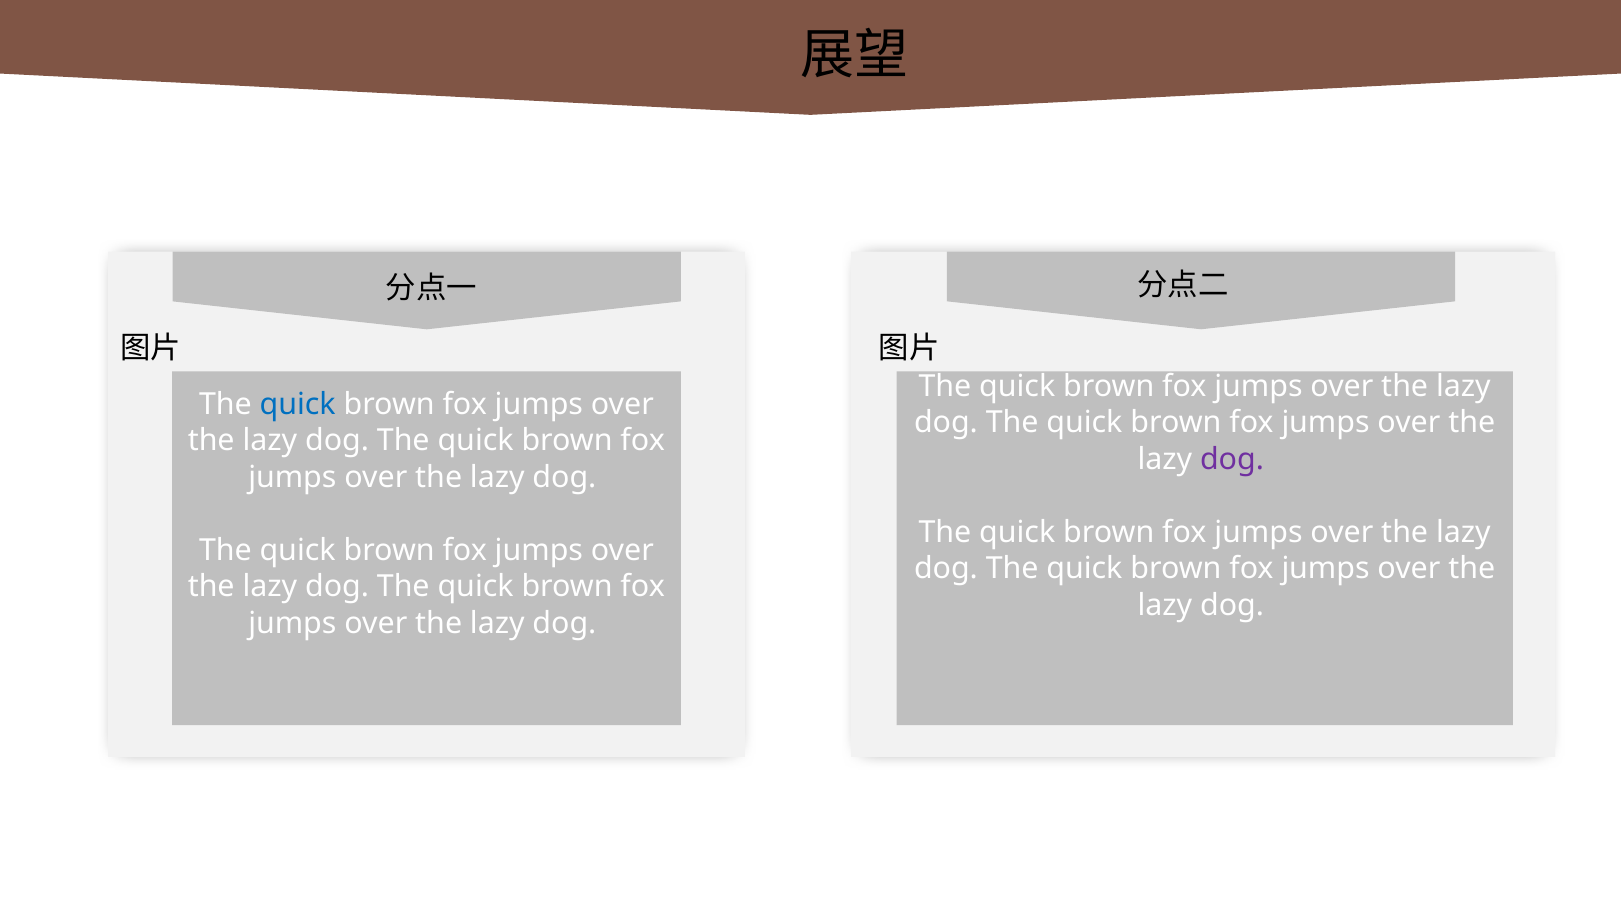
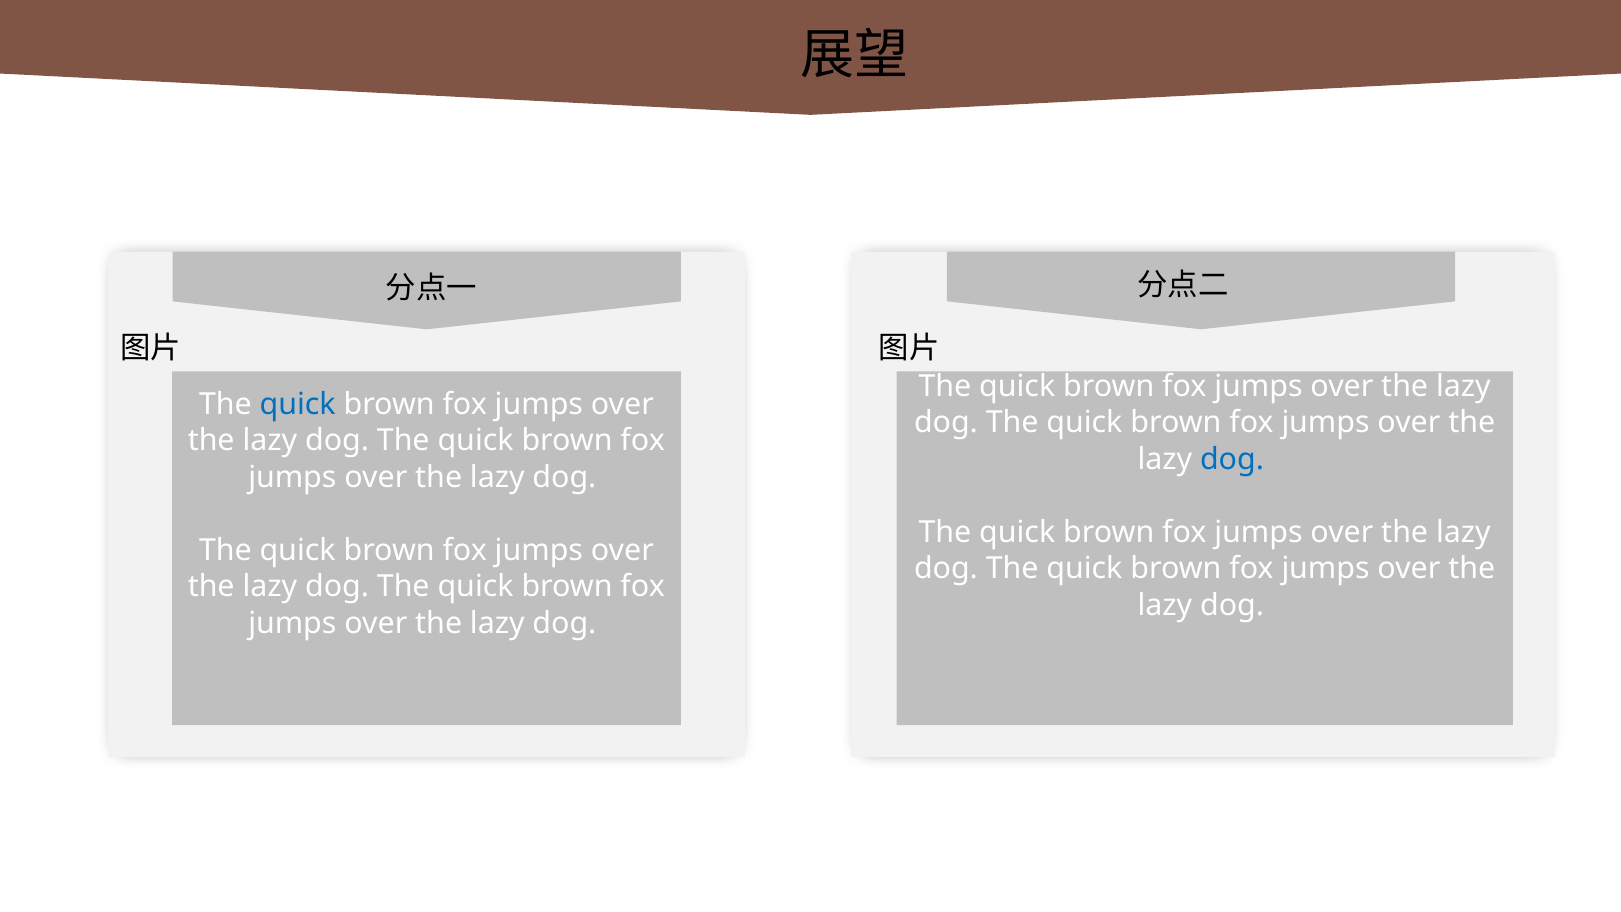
dog at (1232, 459) colour: purple -> blue
